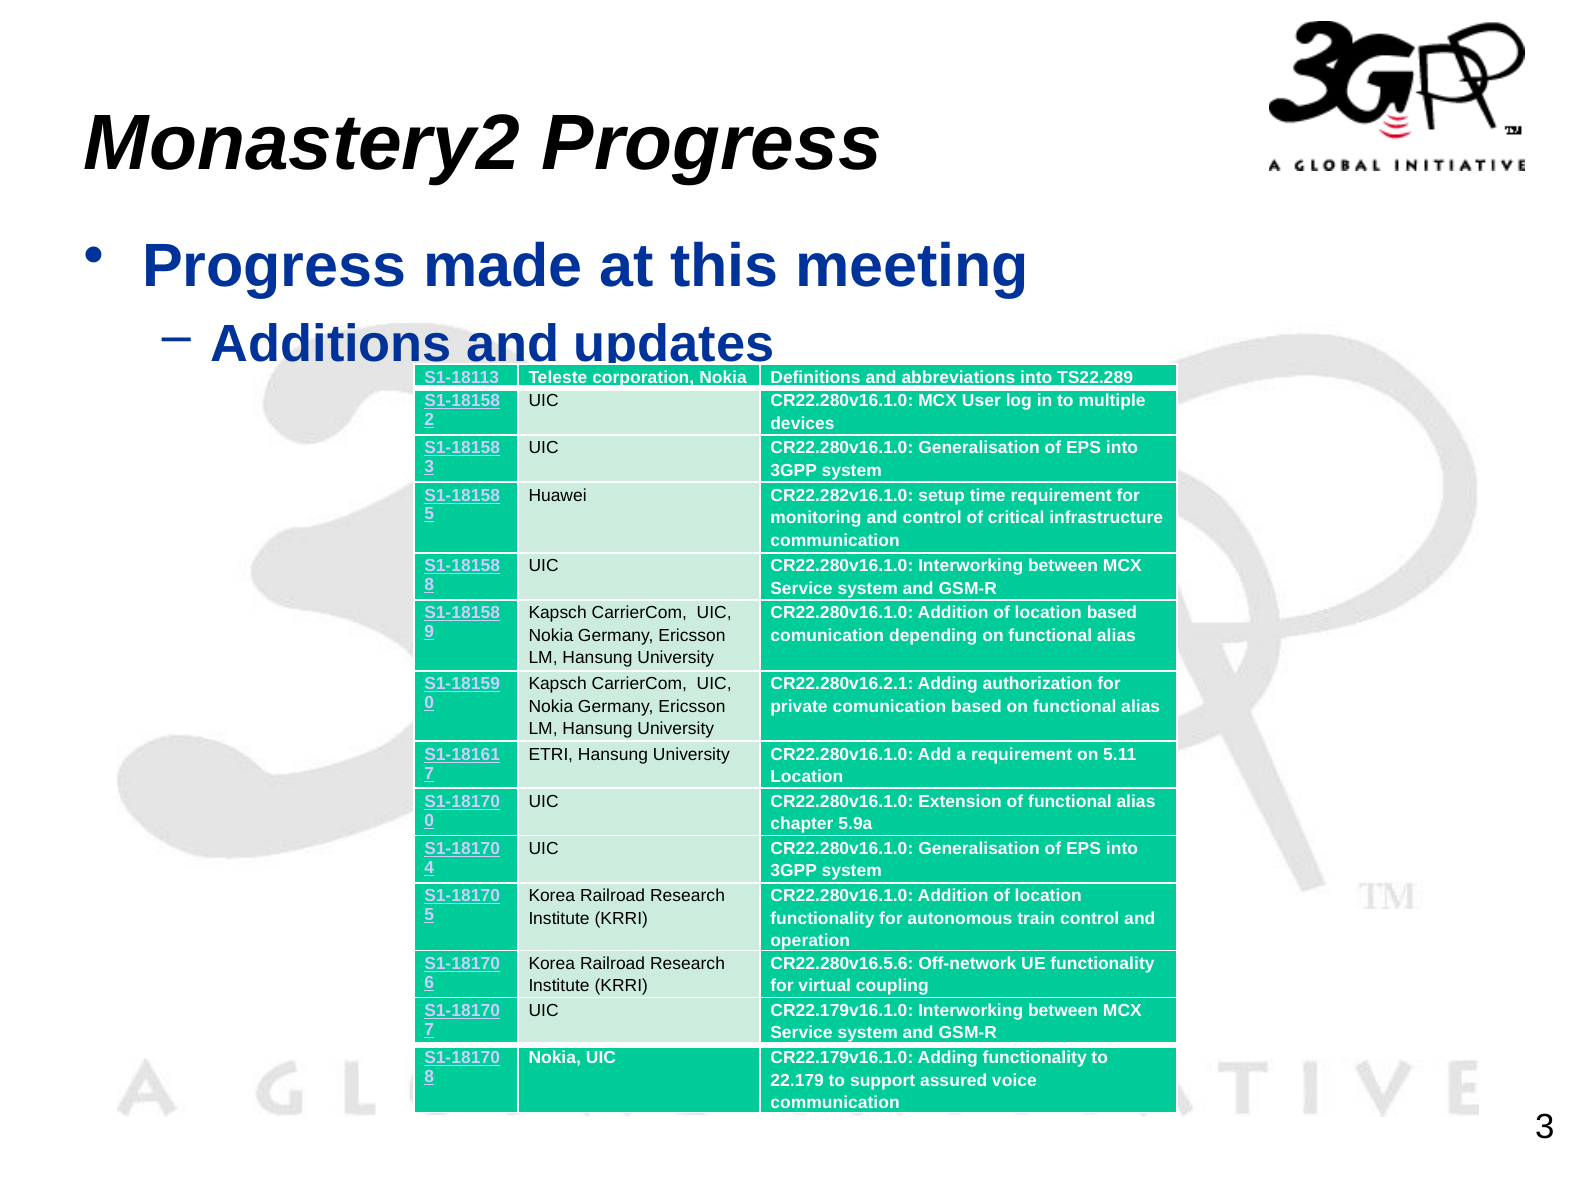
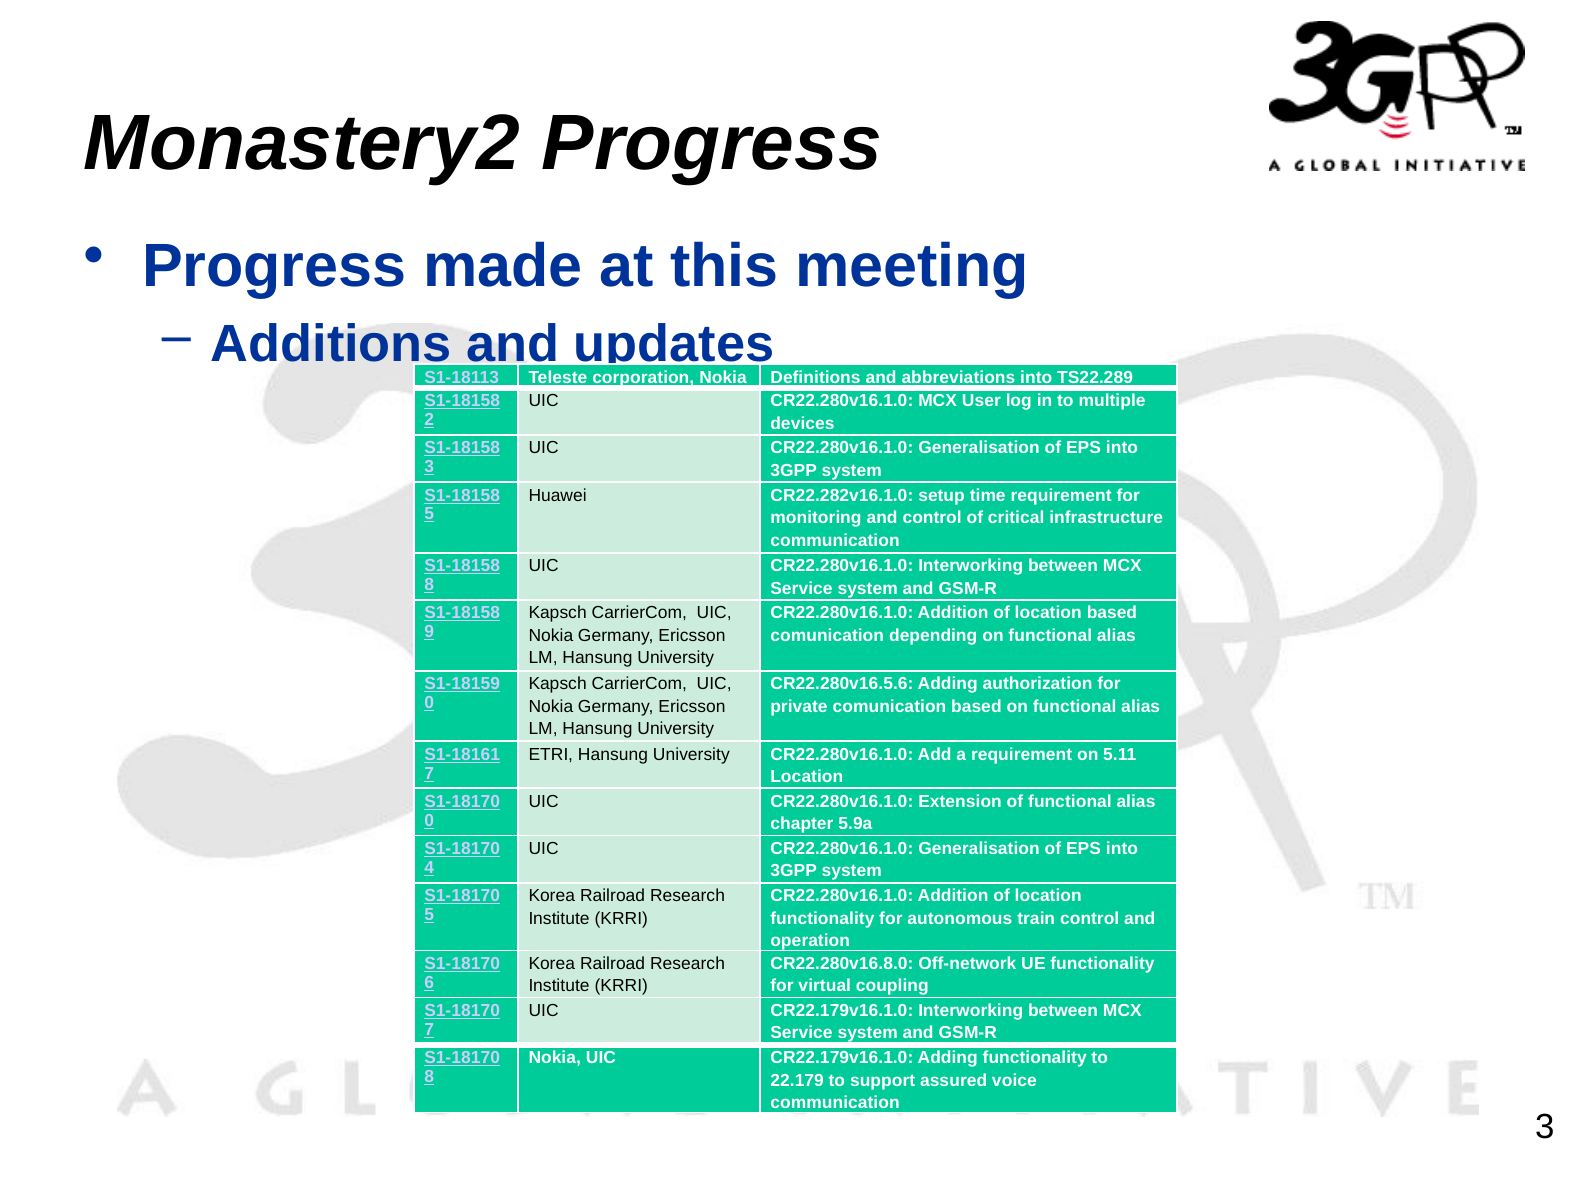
CR22.280v16.2.1: CR22.280v16.2.1 -> CR22.280v16.5.6
CR22.280v16.5.6: CR22.280v16.5.6 -> CR22.280v16.8.0
